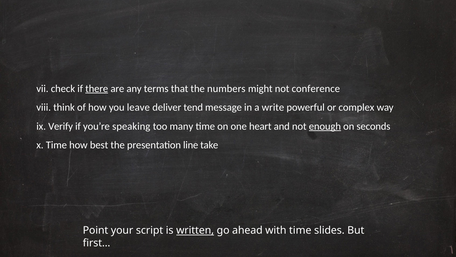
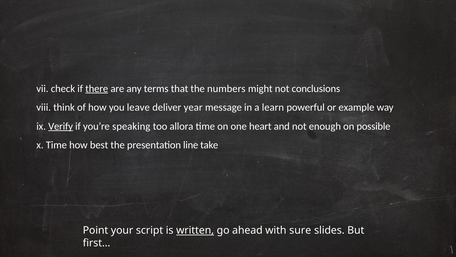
conference: conference -> conclusions
tend: tend -> year
write: write -> learn
complex: complex -> example
Verify underline: none -> present
many: many -> allora
enough underline: present -> none
seconds: seconds -> possible
with time: time -> sure
